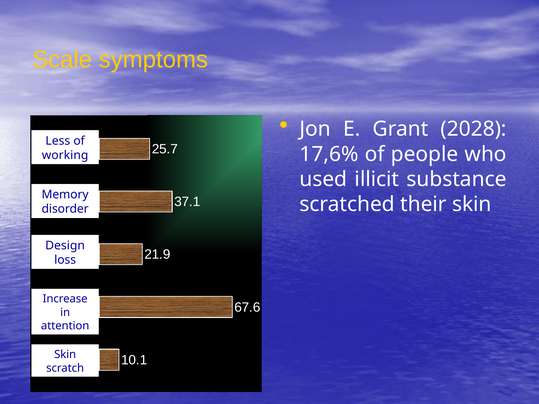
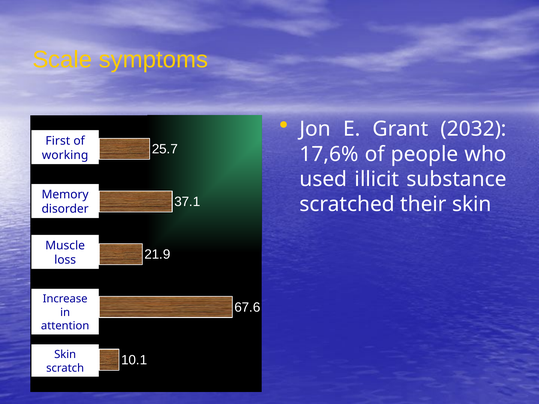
2028: 2028 -> 2032
Less: Less -> First
Design: Design -> Muscle
